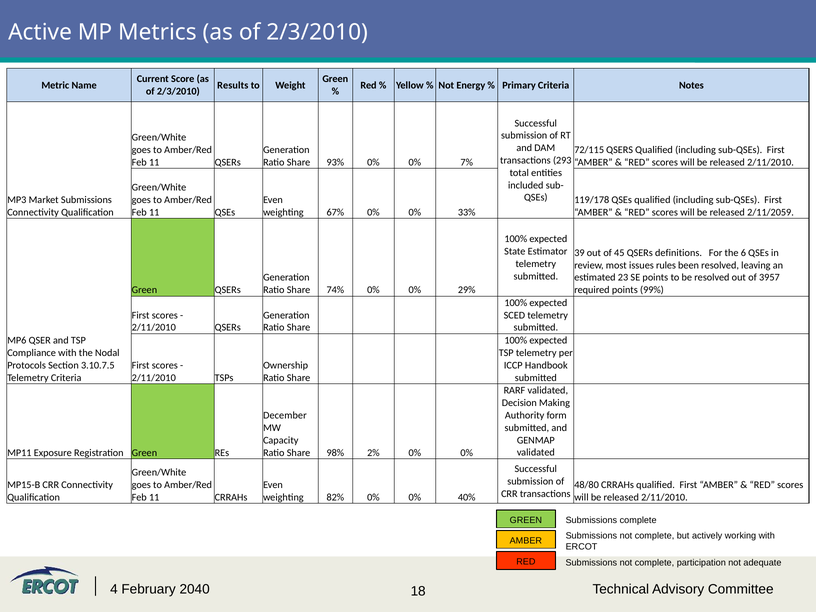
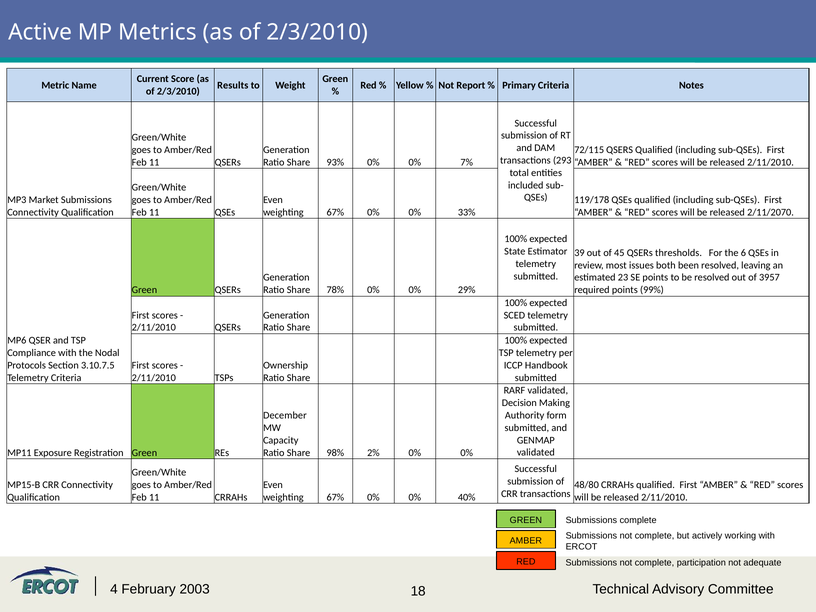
Energy: Energy -> Report
2/11/2059: 2/11/2059 -> 2/11/2070
definitions: definitions -> thresholds
rules: rules -> both
74%: 74% -> 78%
82% at (335, 497): 82% -> 67%
2040: 2040 -> 2003
